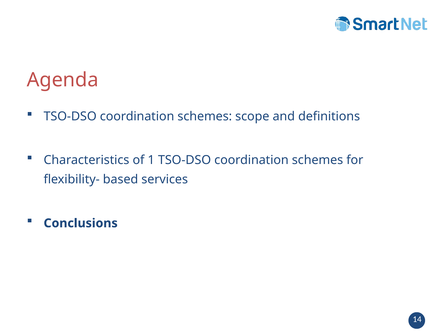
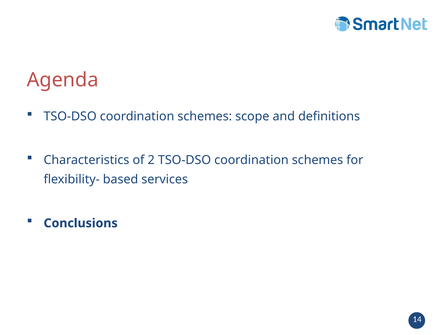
1: 1 -> 2
